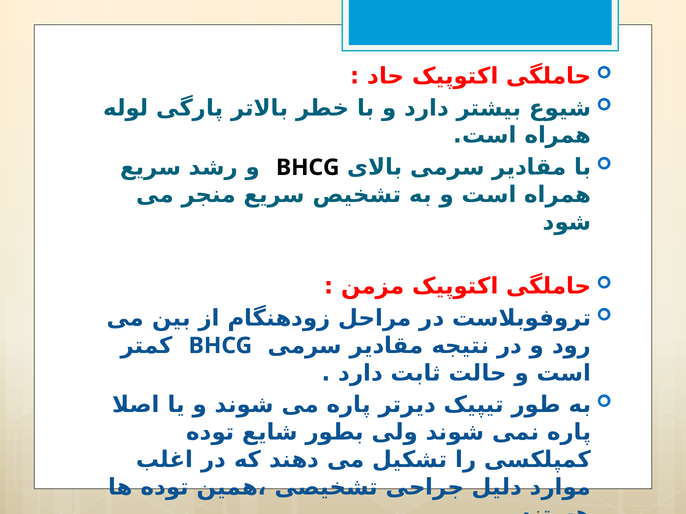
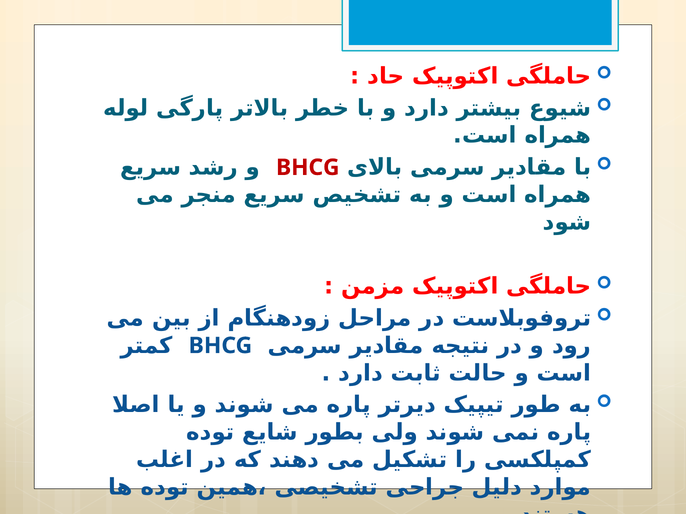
BHCG at (308, 168) colour: black -> red
